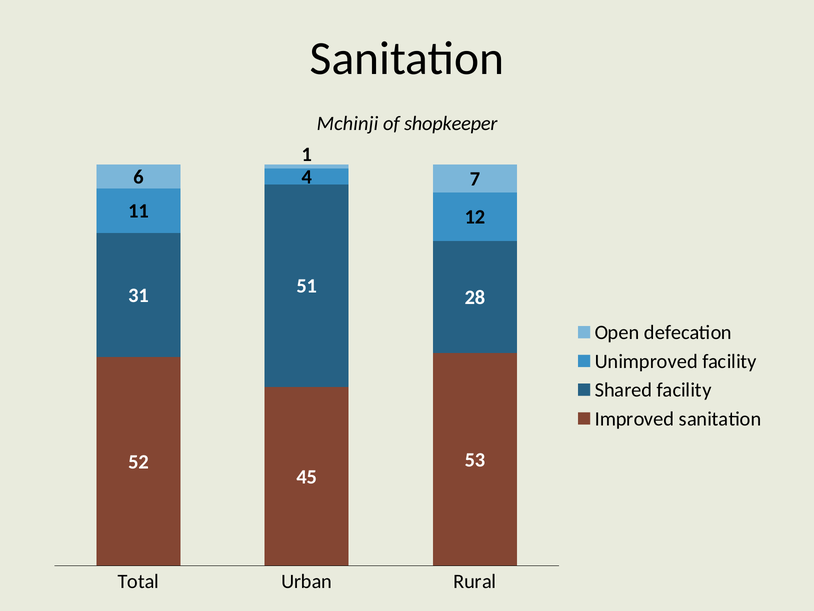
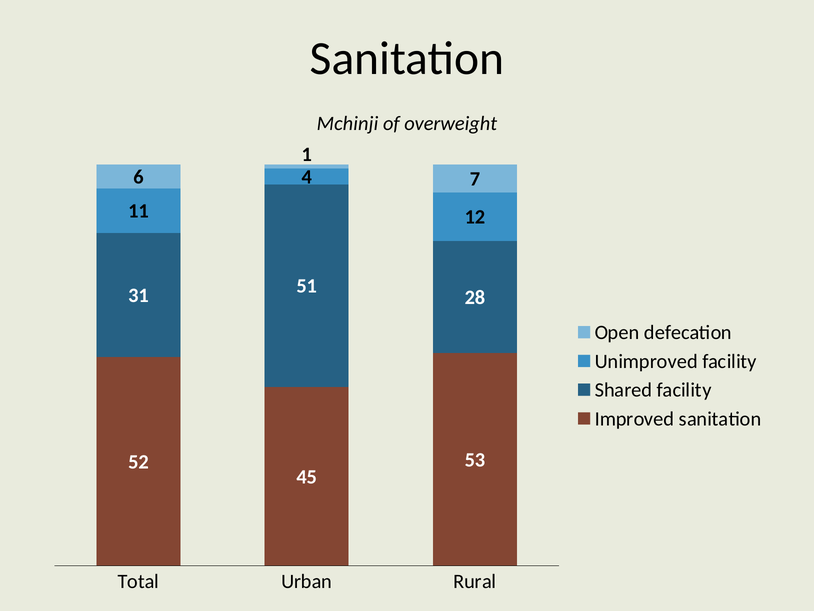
shopkeeper: shopkeeper -> overweight
